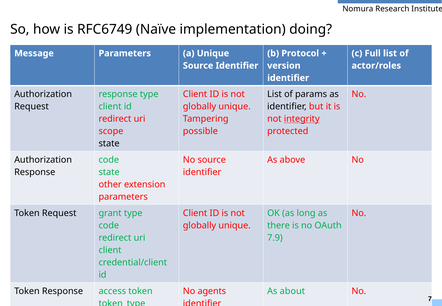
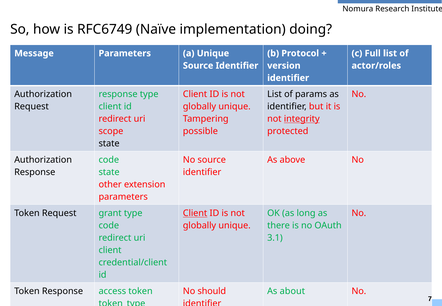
Client at (195, 213) underline: none -> present
7.9: 7.9 -> 3.1
agents: agents -> should
